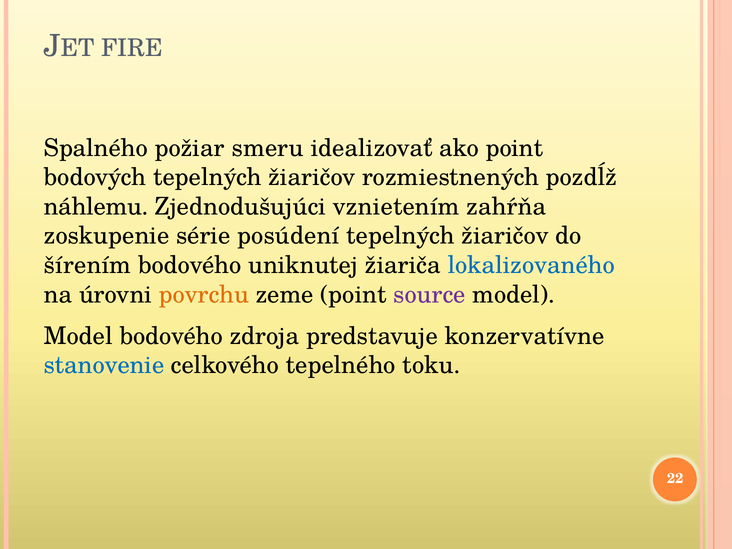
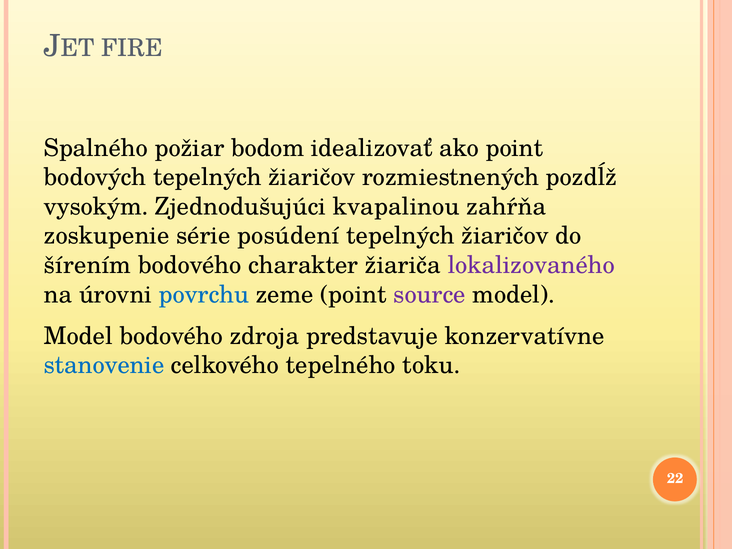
smeru: smeru -> bodom
náhlemu: náhlemu -> vysokým
vznietením: vznietením -> kvapalinou
uniknutej: uniknutej -> charakter
lokalizovaného colour: blue -> purple
povrchu colour: orange -> blue
